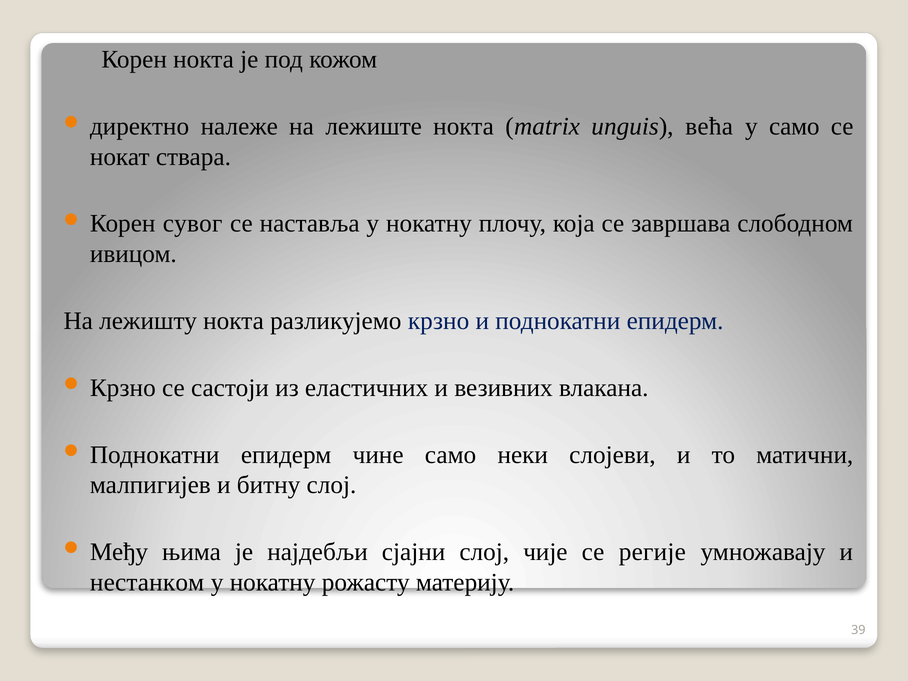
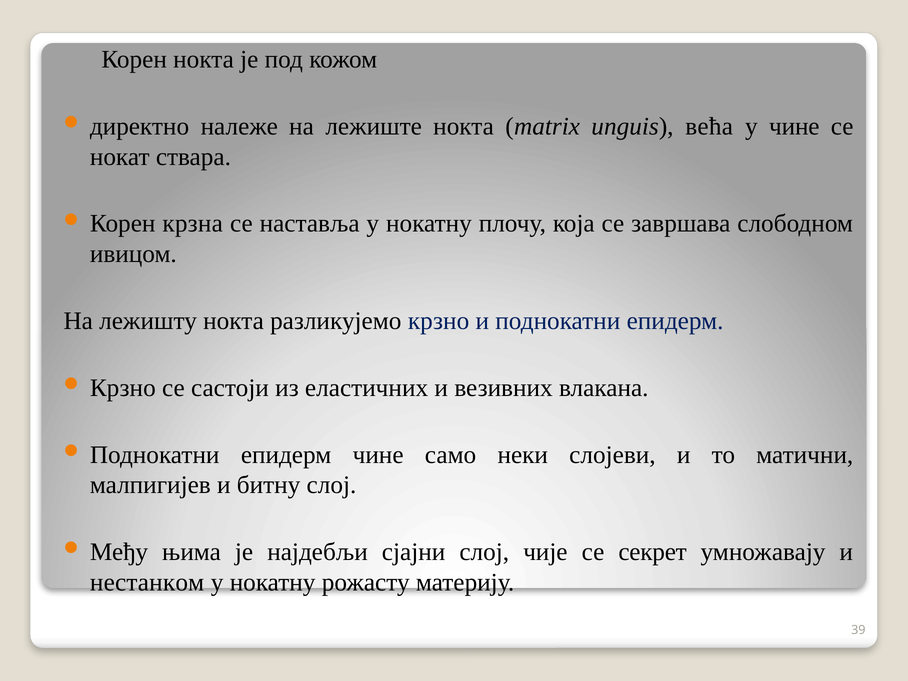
у само: само -> чине
сувог: сувог -> крзна
регије: регије -> секрет
